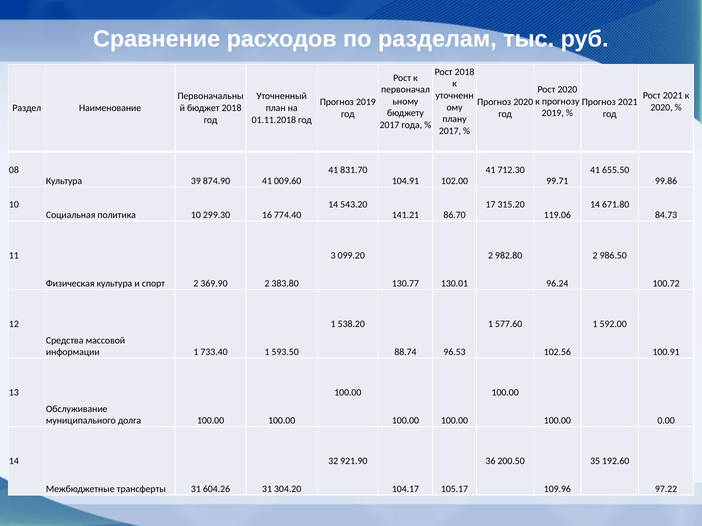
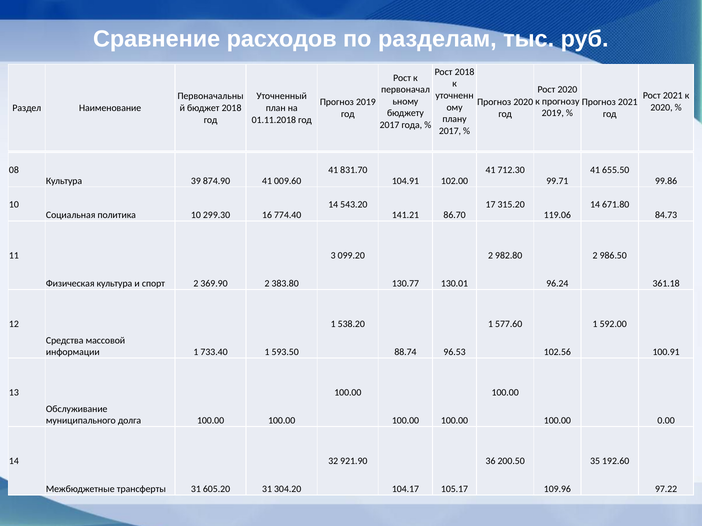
100.72: 100.72 -> 361.18
604.26: 604.26 -> 605.20
